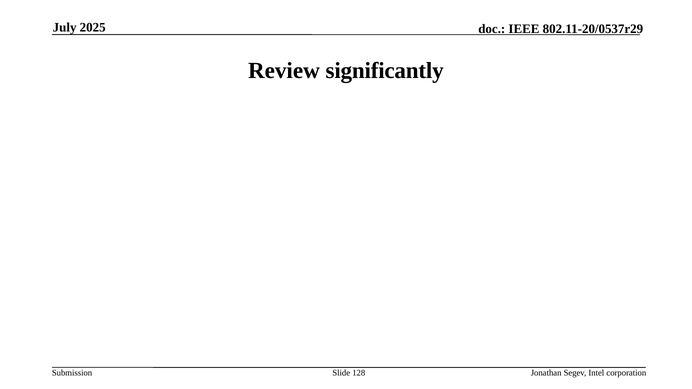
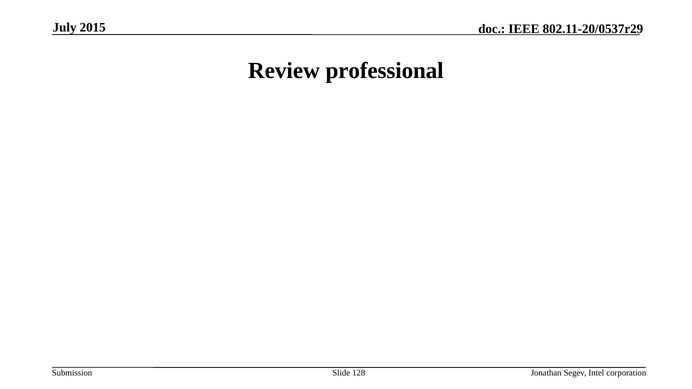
2025: 2025 -> 2015
significantly: significantly -> professional
